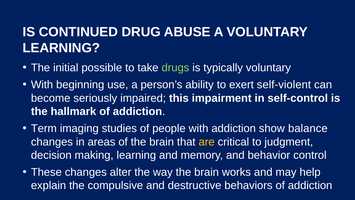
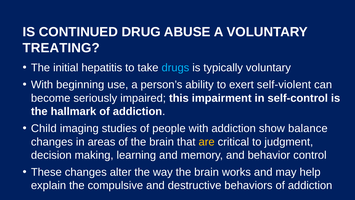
LEARNING at (61, 48): LEARNING -> TREATING
possible: possible -> hepatitis
drugs colour: light green -> light blue
Term: Term -> Child
